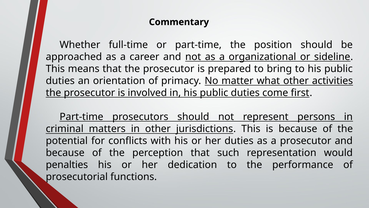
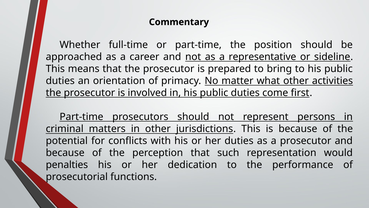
organizational: organizational -> representative
